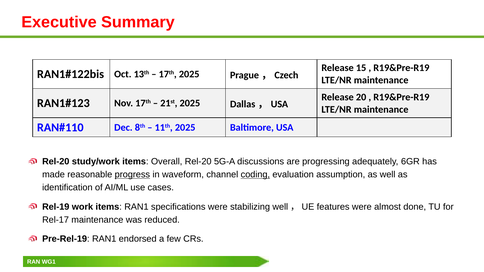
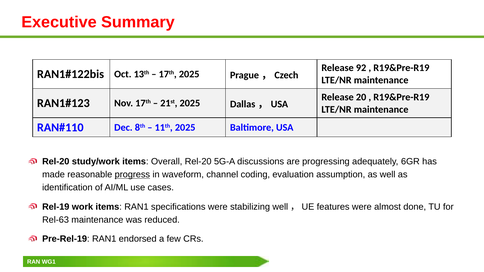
15: 15 -> 92
coding underline: present -> none
Rel-17: Rel-17 -> Rel-63
